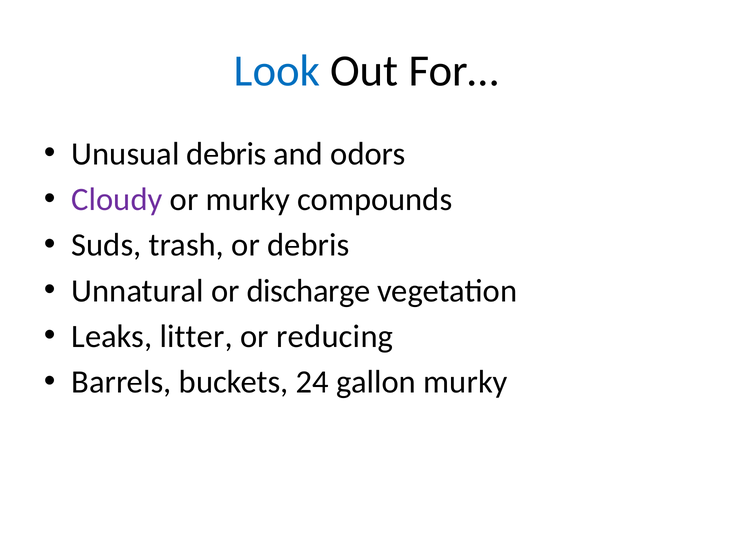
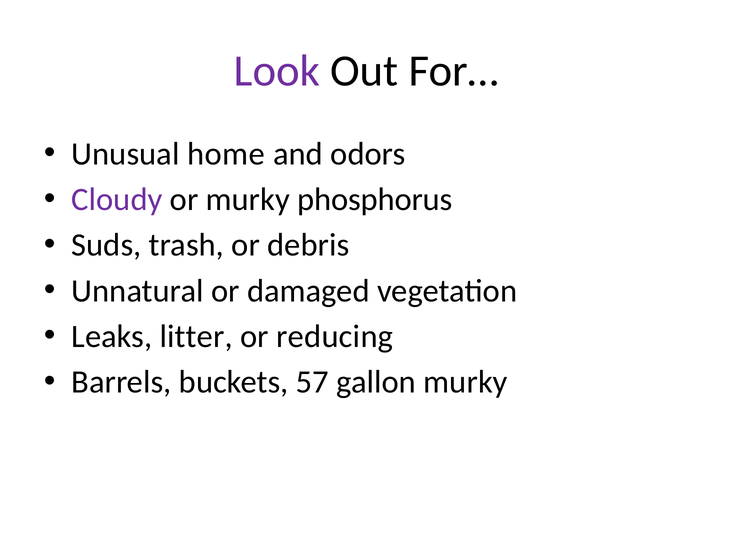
Look colour: blue -> purple
Unusual debris: debris -> home
compounds: compounds -> phosphorus
discharge: discharge -> damaged
24: 24 -> 57
